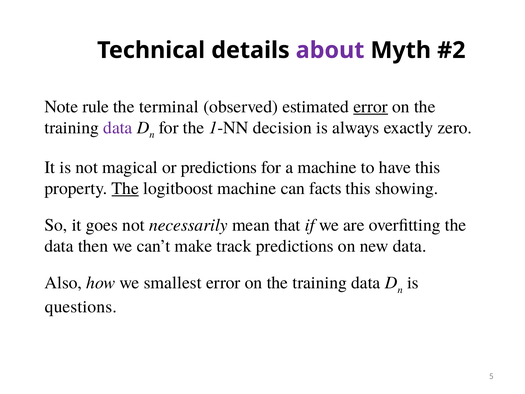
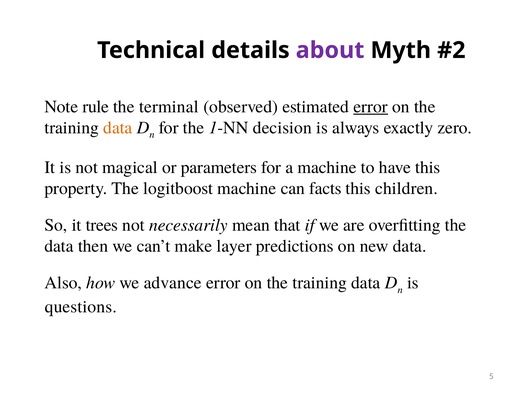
data at (118, 128) colour: purple -> orange
or predictions: predictions -> parameters
The at (125, 188) underline: present -> none
showing: showing -> children
goes: goes -> trees
track: track -> layer
smallest: smallest -> advance
